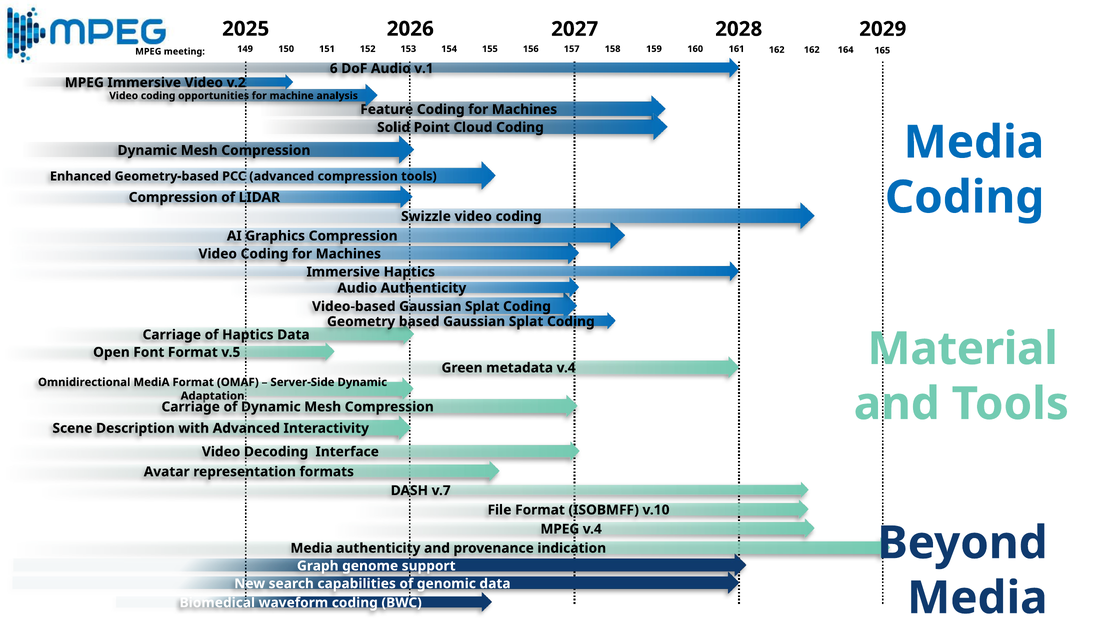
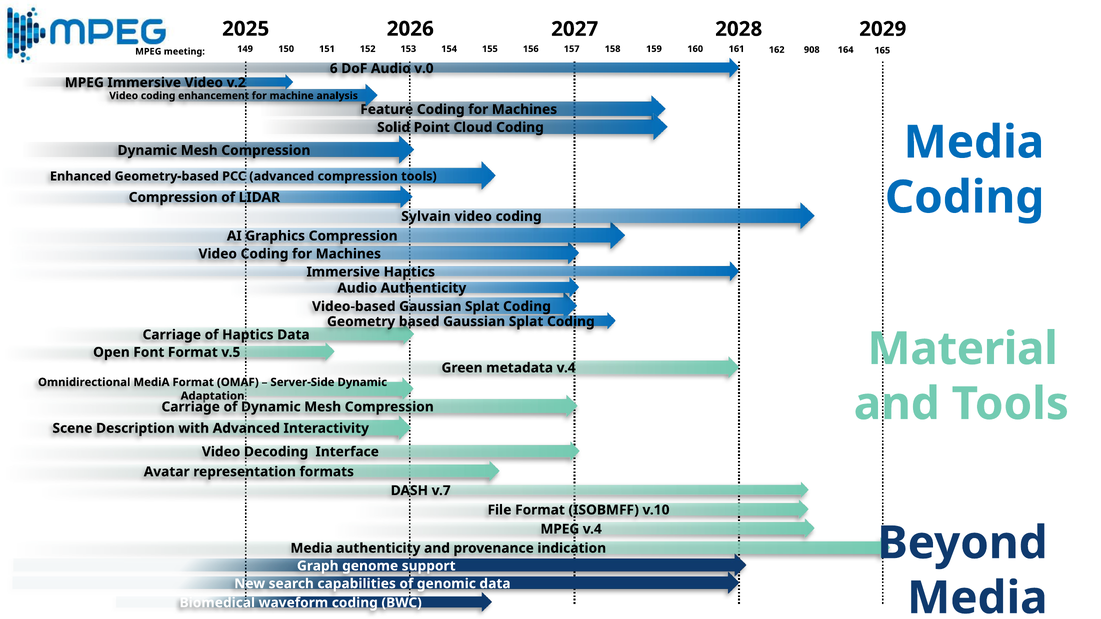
162 162: 162 -> 908
v.1: v.1 -> v.0
opportunities: opportunities -> enhancement
Swizzle: Swizzle -> Sylvain
